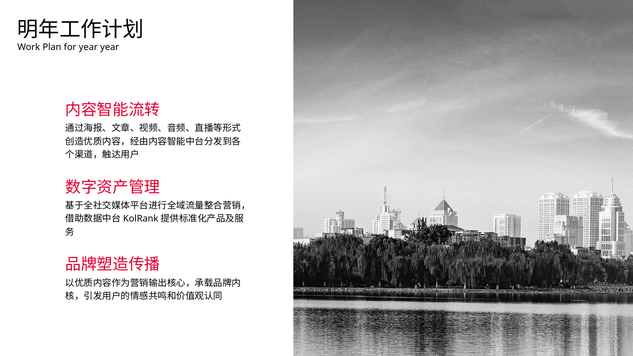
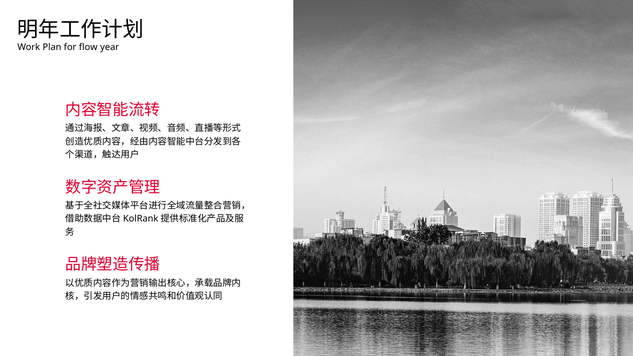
for year: year -> flow
